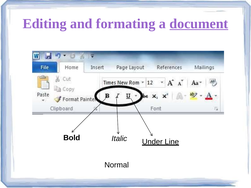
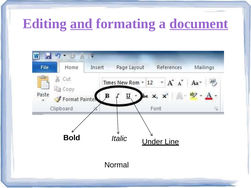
and underline: none -> present
